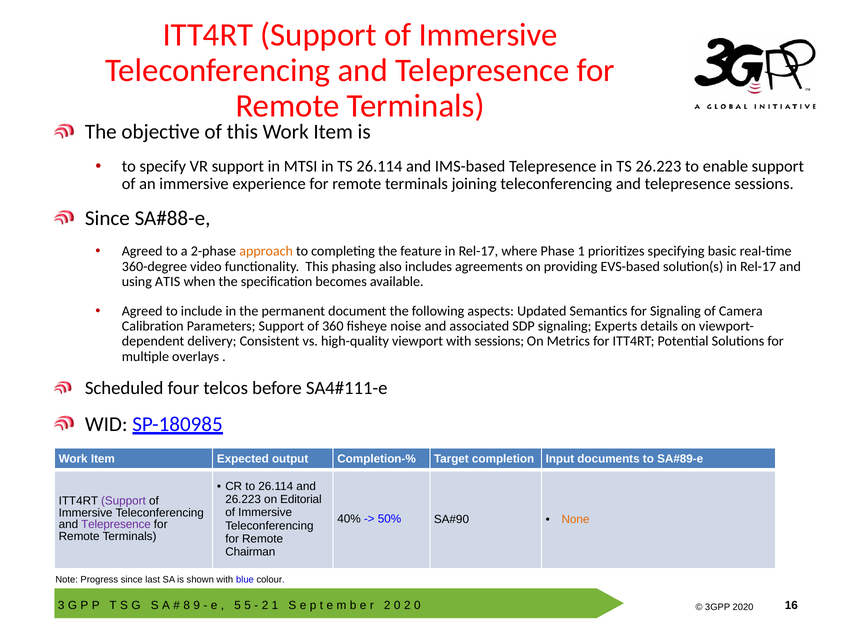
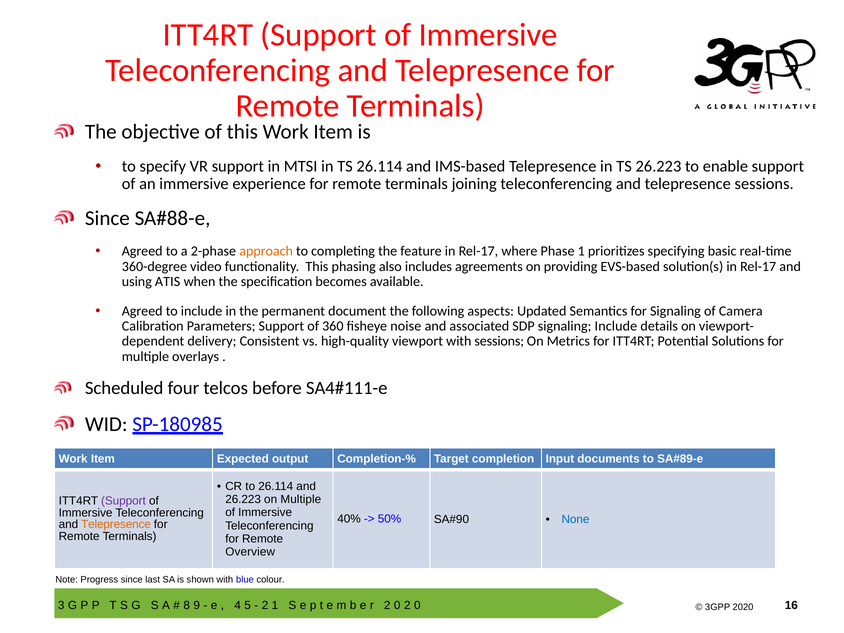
signaling Experts: Experts -> Include
on Editorial: Editorial -> Multiple
None colour: orange -> blue
Telepresence at (116, 525) colour: purple -> orange
Chairman: Chairman -> Overview
5 at (238, 605): 5 -> 4
